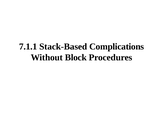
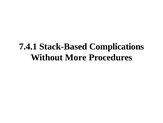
7.1.1: 7.1.1 -> 7.4.1
Block: Block -> More
